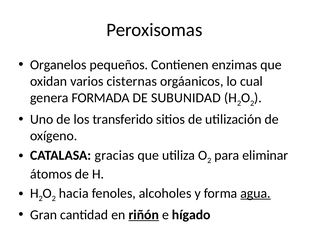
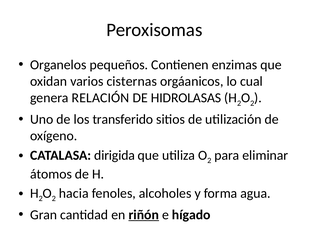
FORMADA: FORMADA -> RELACIÓN
SUBUNIDAD: SUBUNIDAD -> HIDROLASAS
gracias: gracias -> dirigida
agua underline: present -> none
